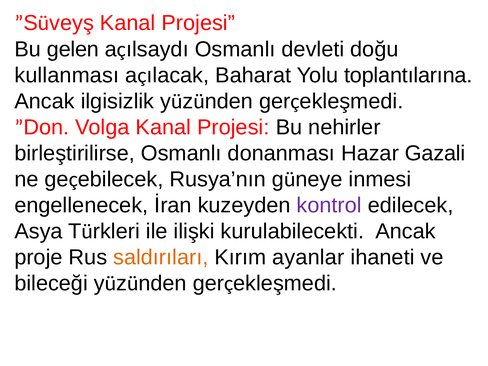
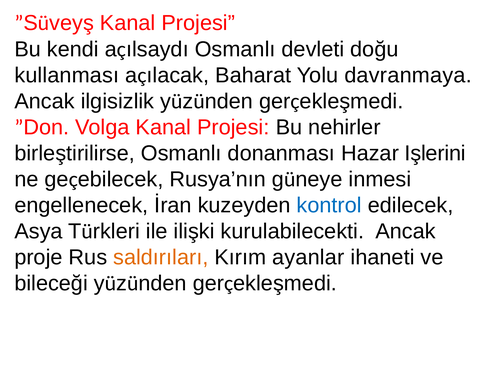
gelen: gelen -> kendi
toplantılarına: toplantılarına -> davranmaya
Gazali: Gazali -> Işlerini
kontrol colour: purple -> blue
